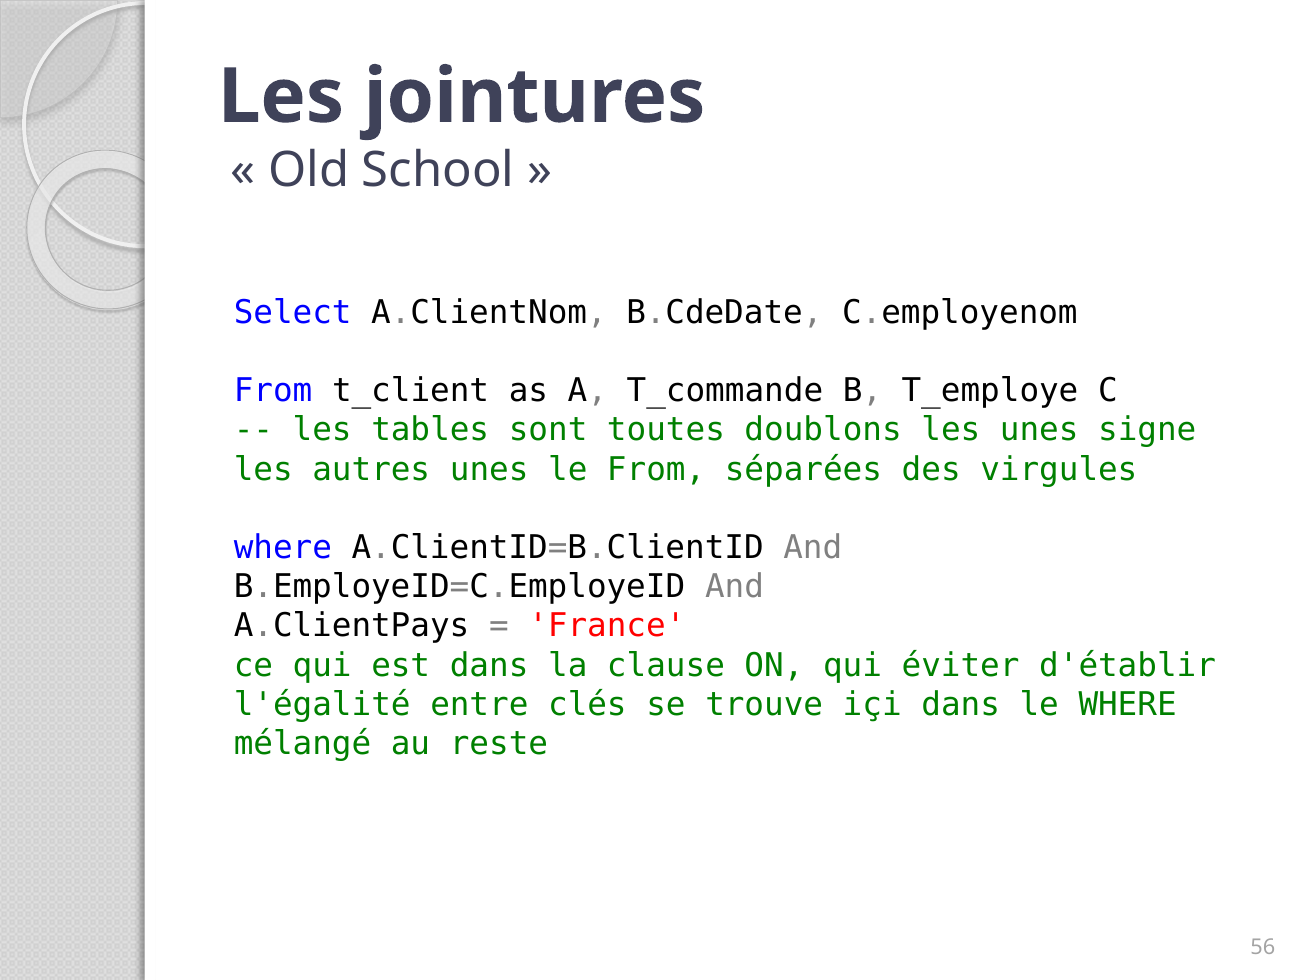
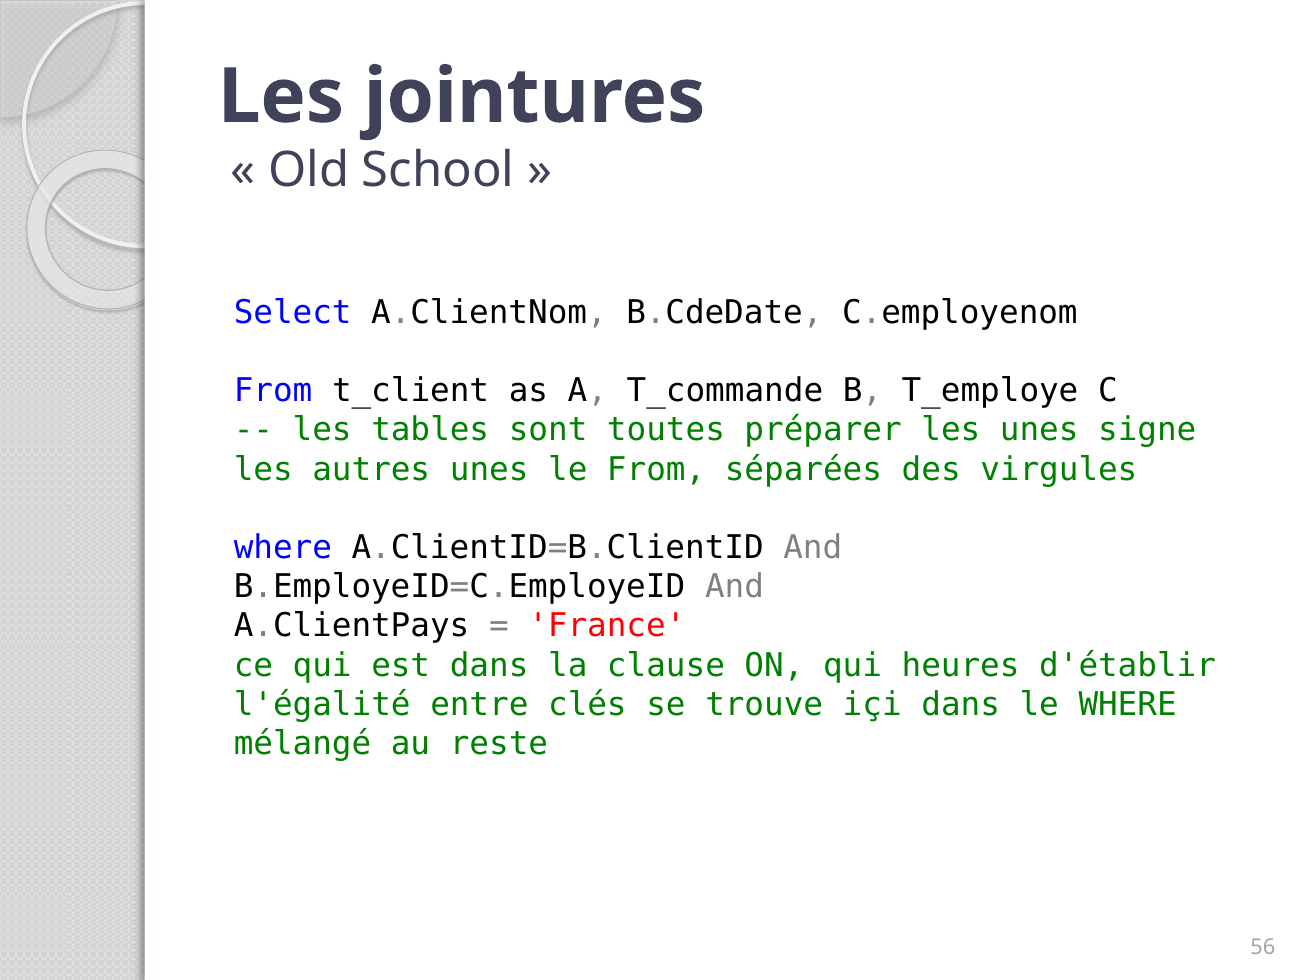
doublons: doublons -> préparer
éviter: éviter -> heures
